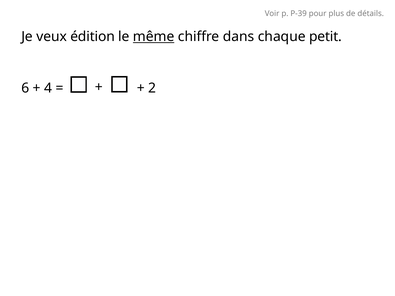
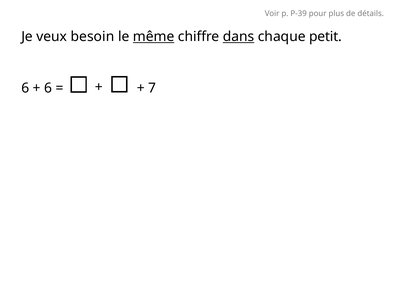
édition: édition -> besoin
dans underline: none -> present
4 at (48, 88): 4 -> 6
2: 2 -> 7
